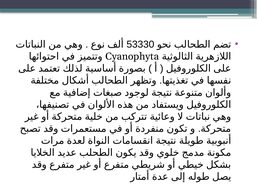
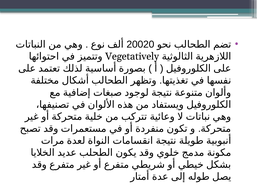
53330: 53330 -> 20020
Cyanophyta: Cyanophyta -> Vegetatively
